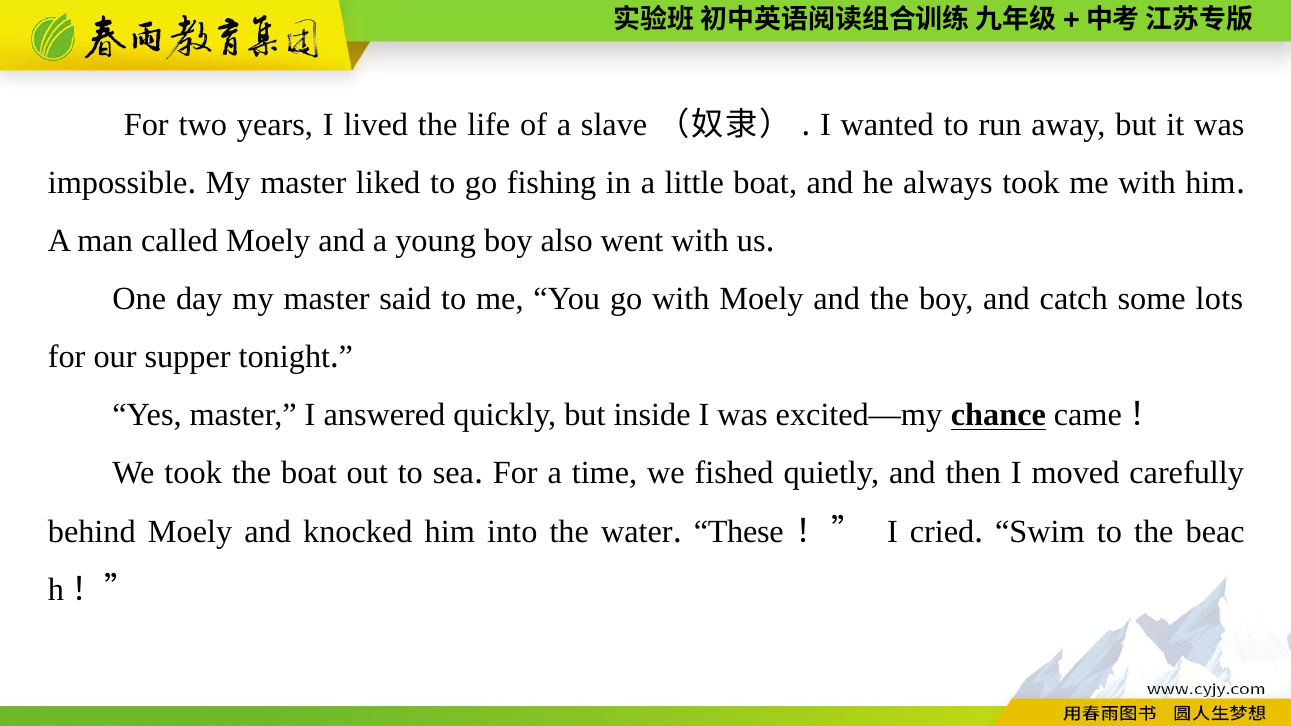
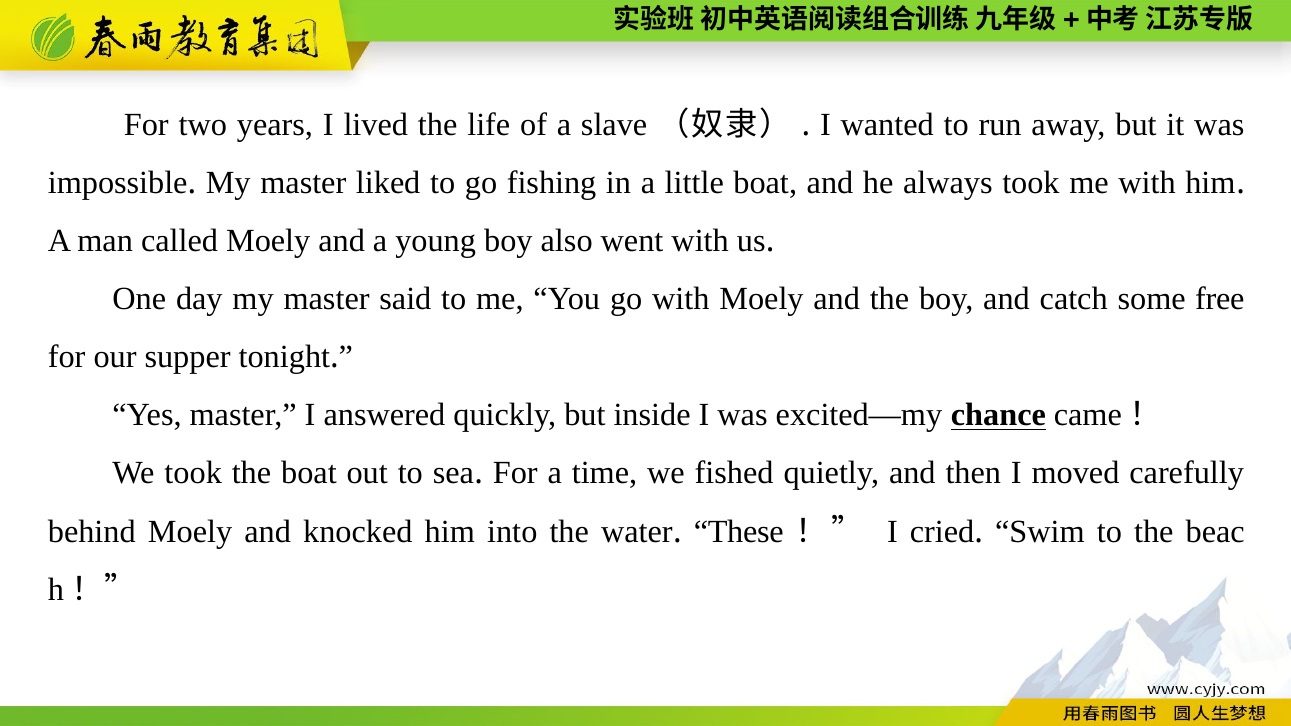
lots: lots -> free
